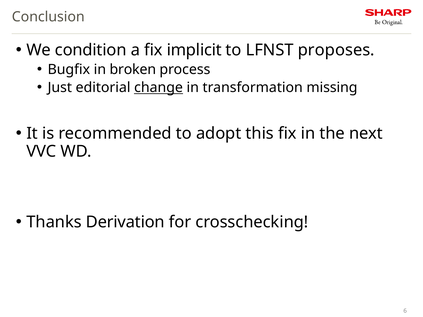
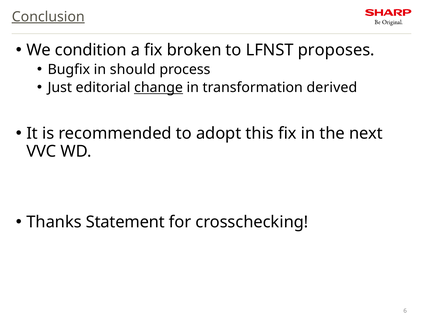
Conclusion underline: none -> present
implicit: implicit -> broken
broken: broken -> should
missing: missing -> derived
Derivation: Derivation -> Statement
